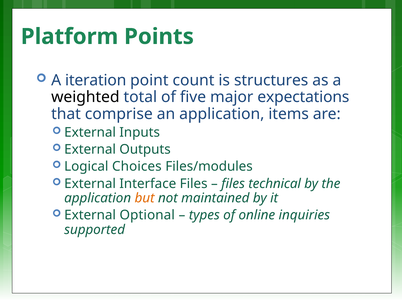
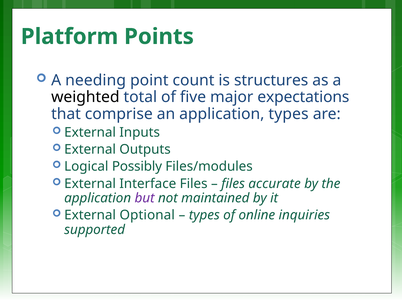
iteration: iteration -> needing
application items: items -> types
Choices: Choices -> Possibly
technical: technical -> accurate
but colour: orange -> purple
